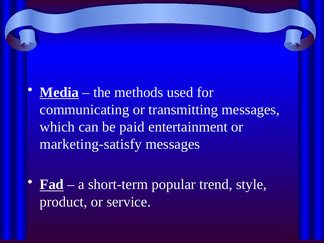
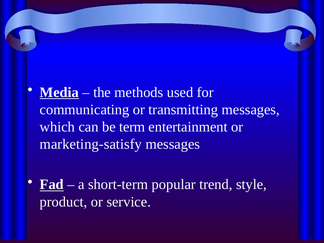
paid: paid -> term
